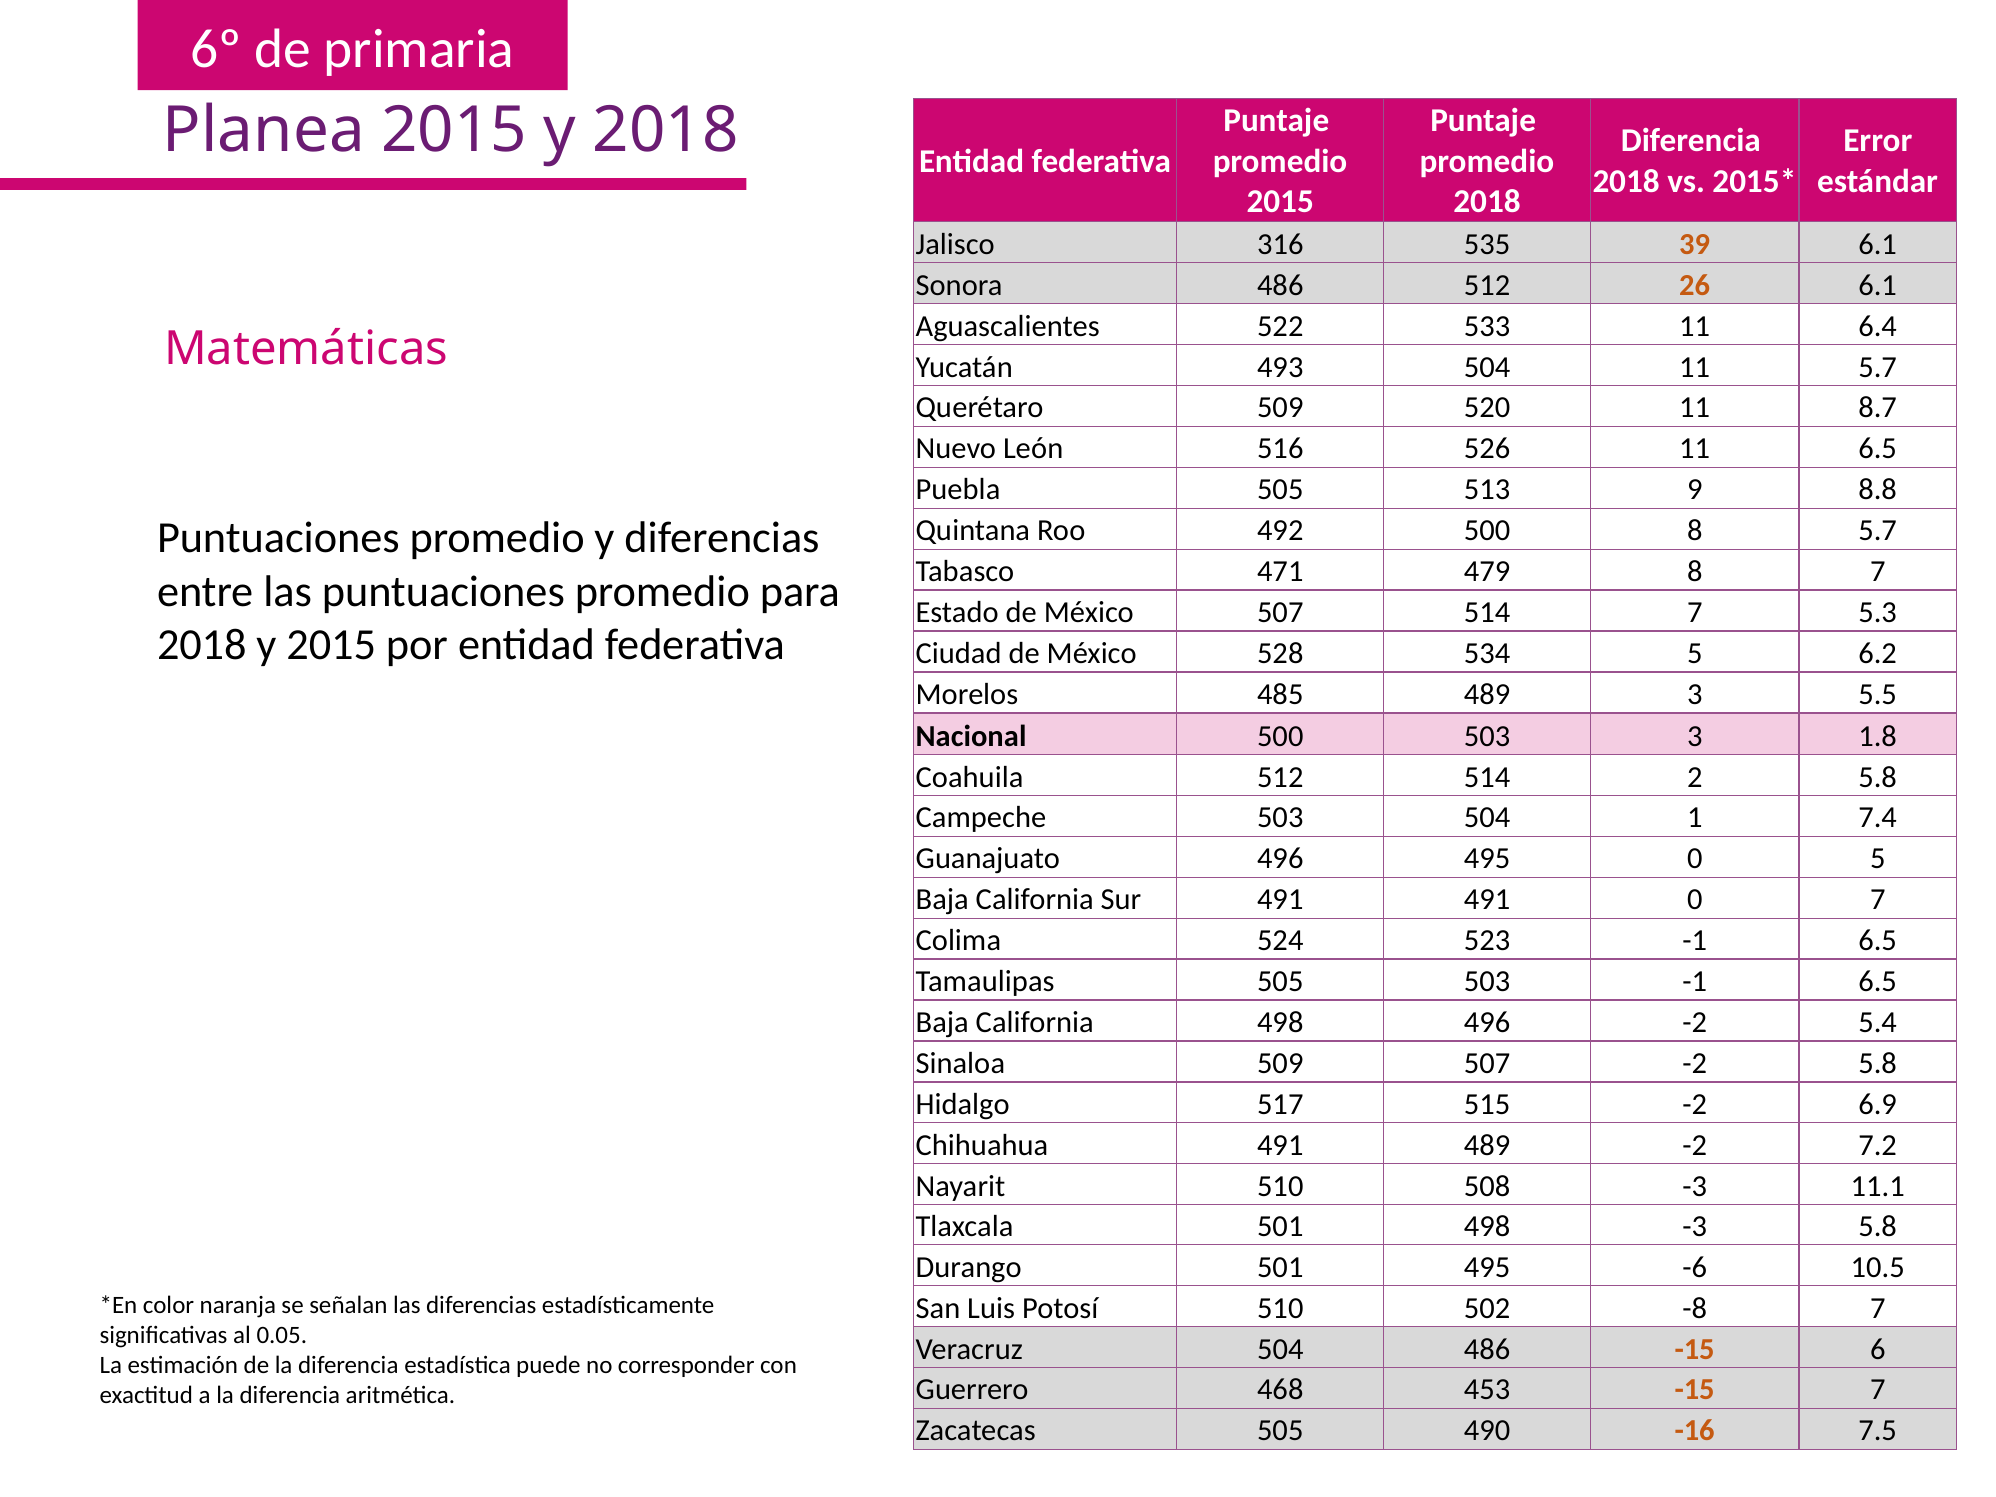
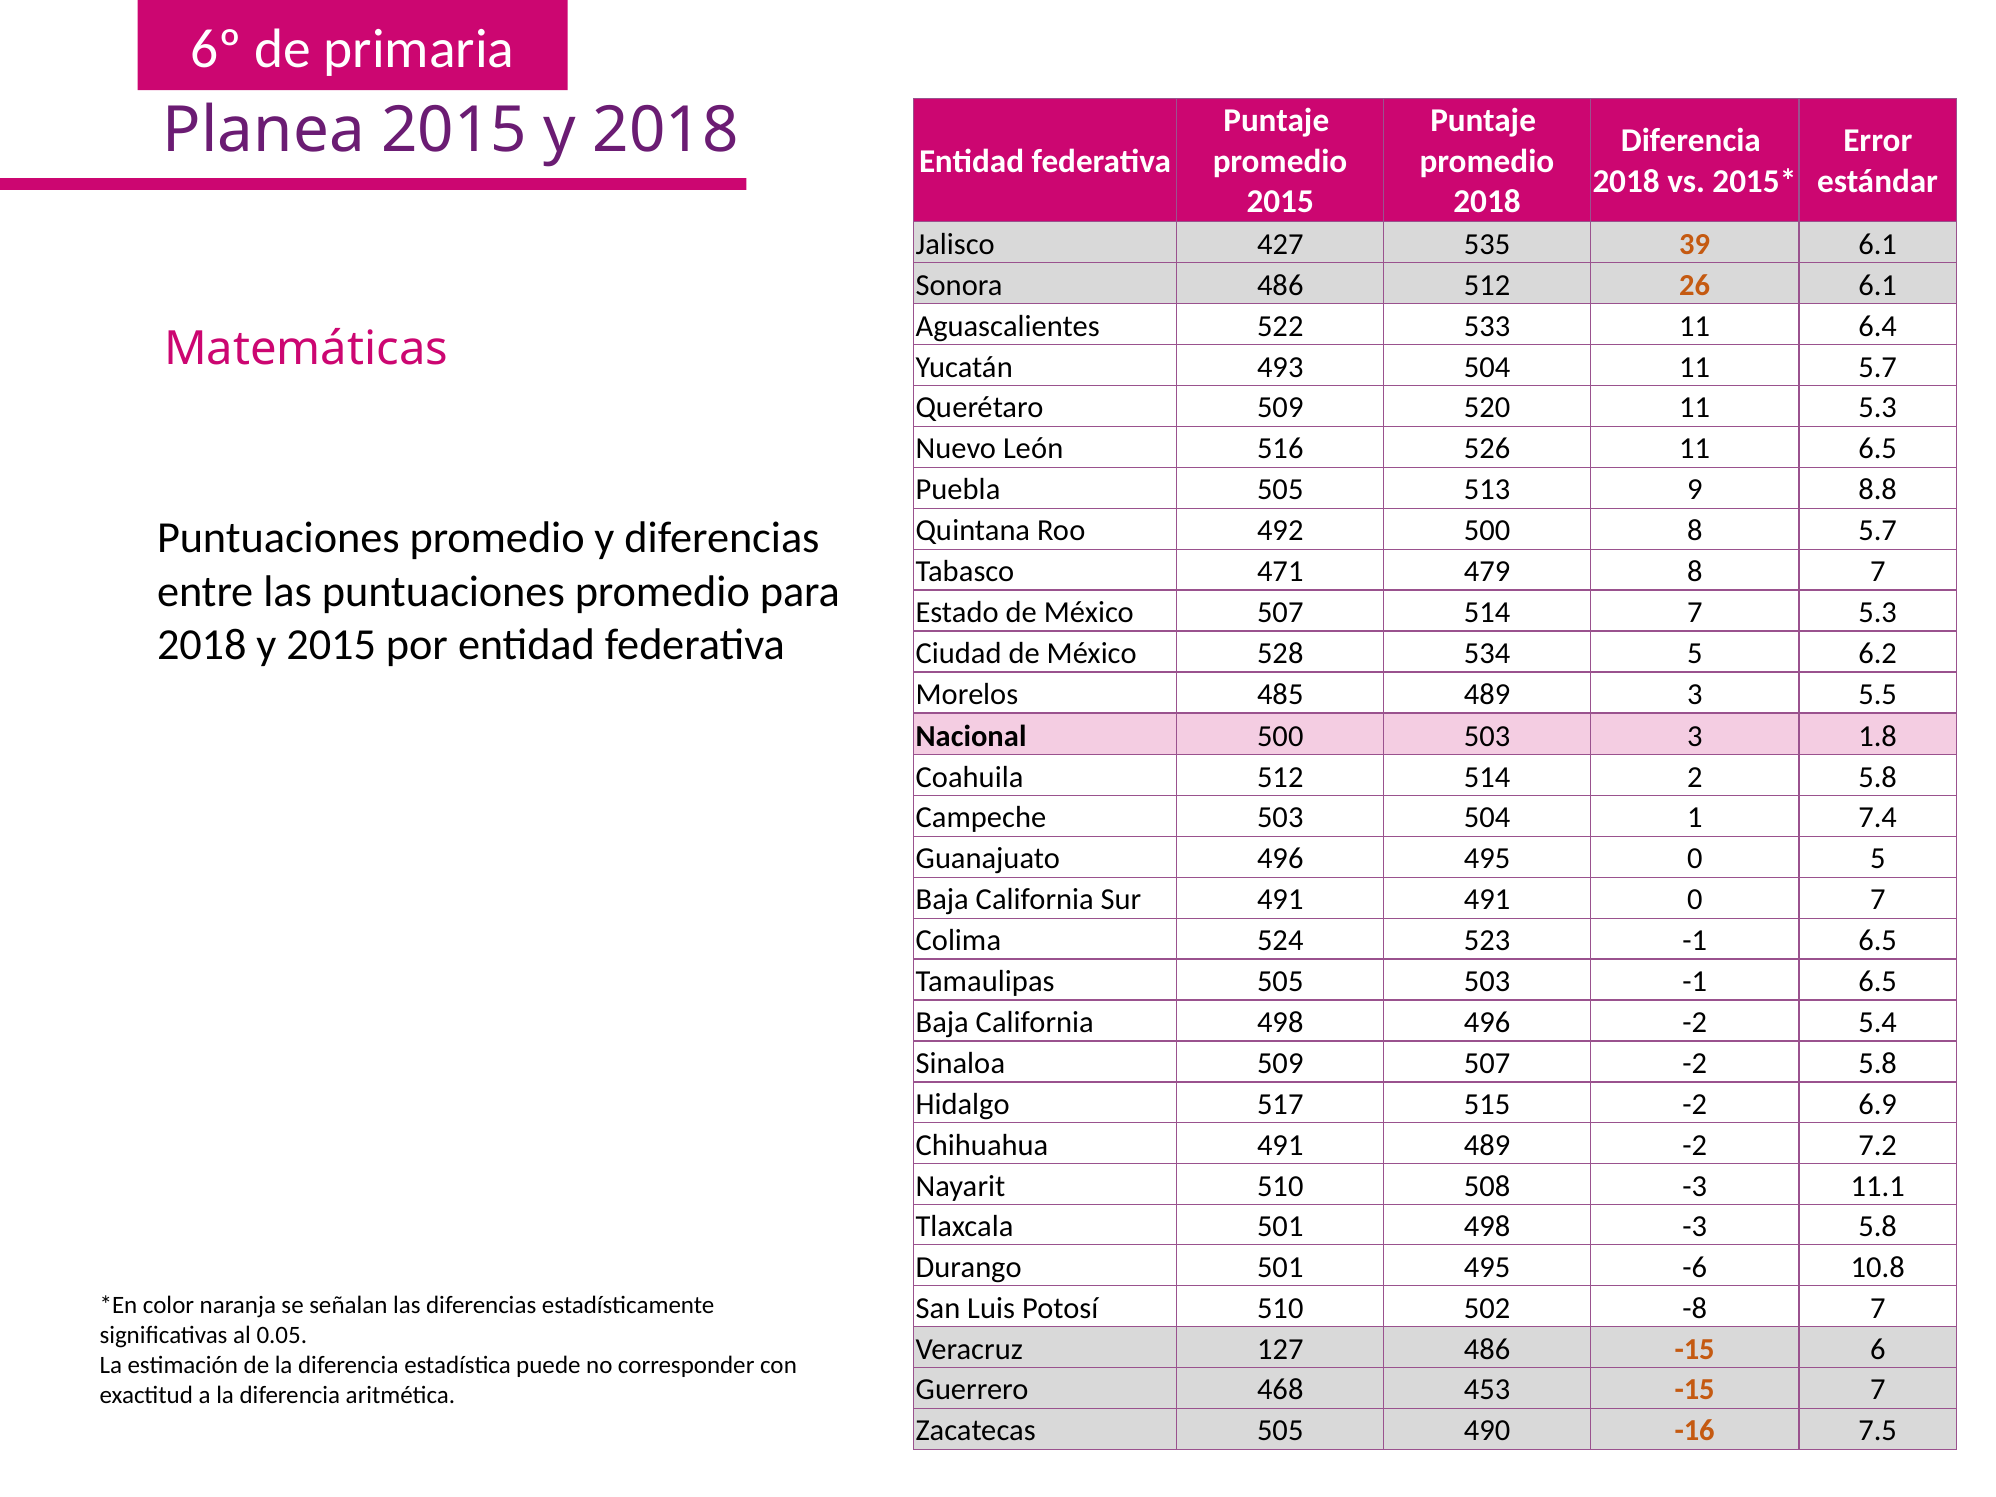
316: 316 -> 427
11 8.7: 8.7 -> 5.3
10.5: 10.5 -> 10.8
Veracruz 504: 504 -> 127
